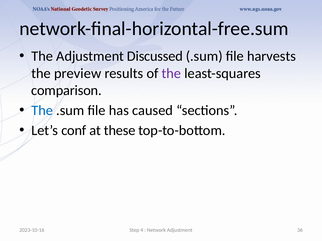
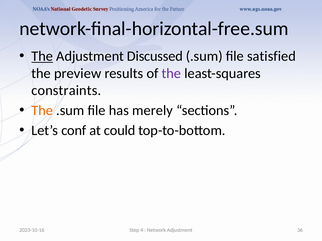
The at (42, 56) underline: none -> present
harvests: harvests -> satisfied
comparison: comparison -> constraints
The at (42, 111) colour: blue -> orange
caused: caused -> merely
these: these -> could
